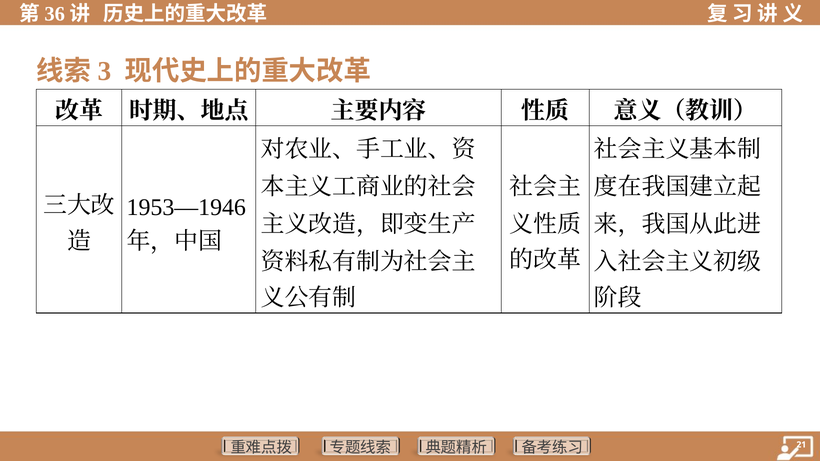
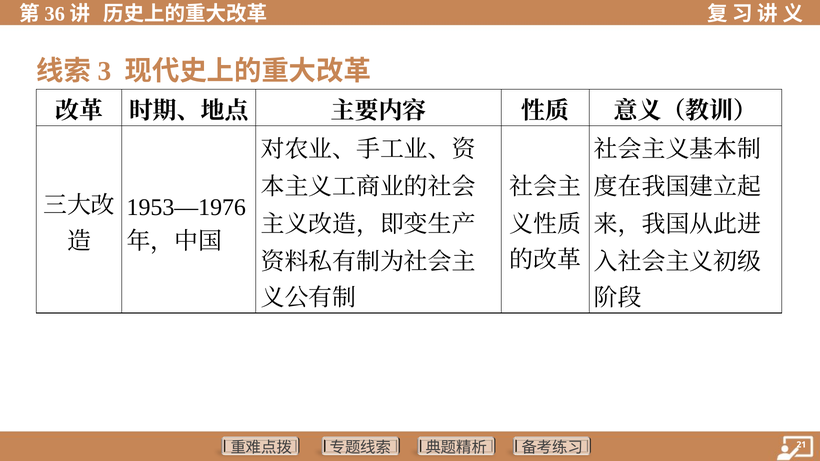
1953—1946: 1953—1946 -> 1953—1976
